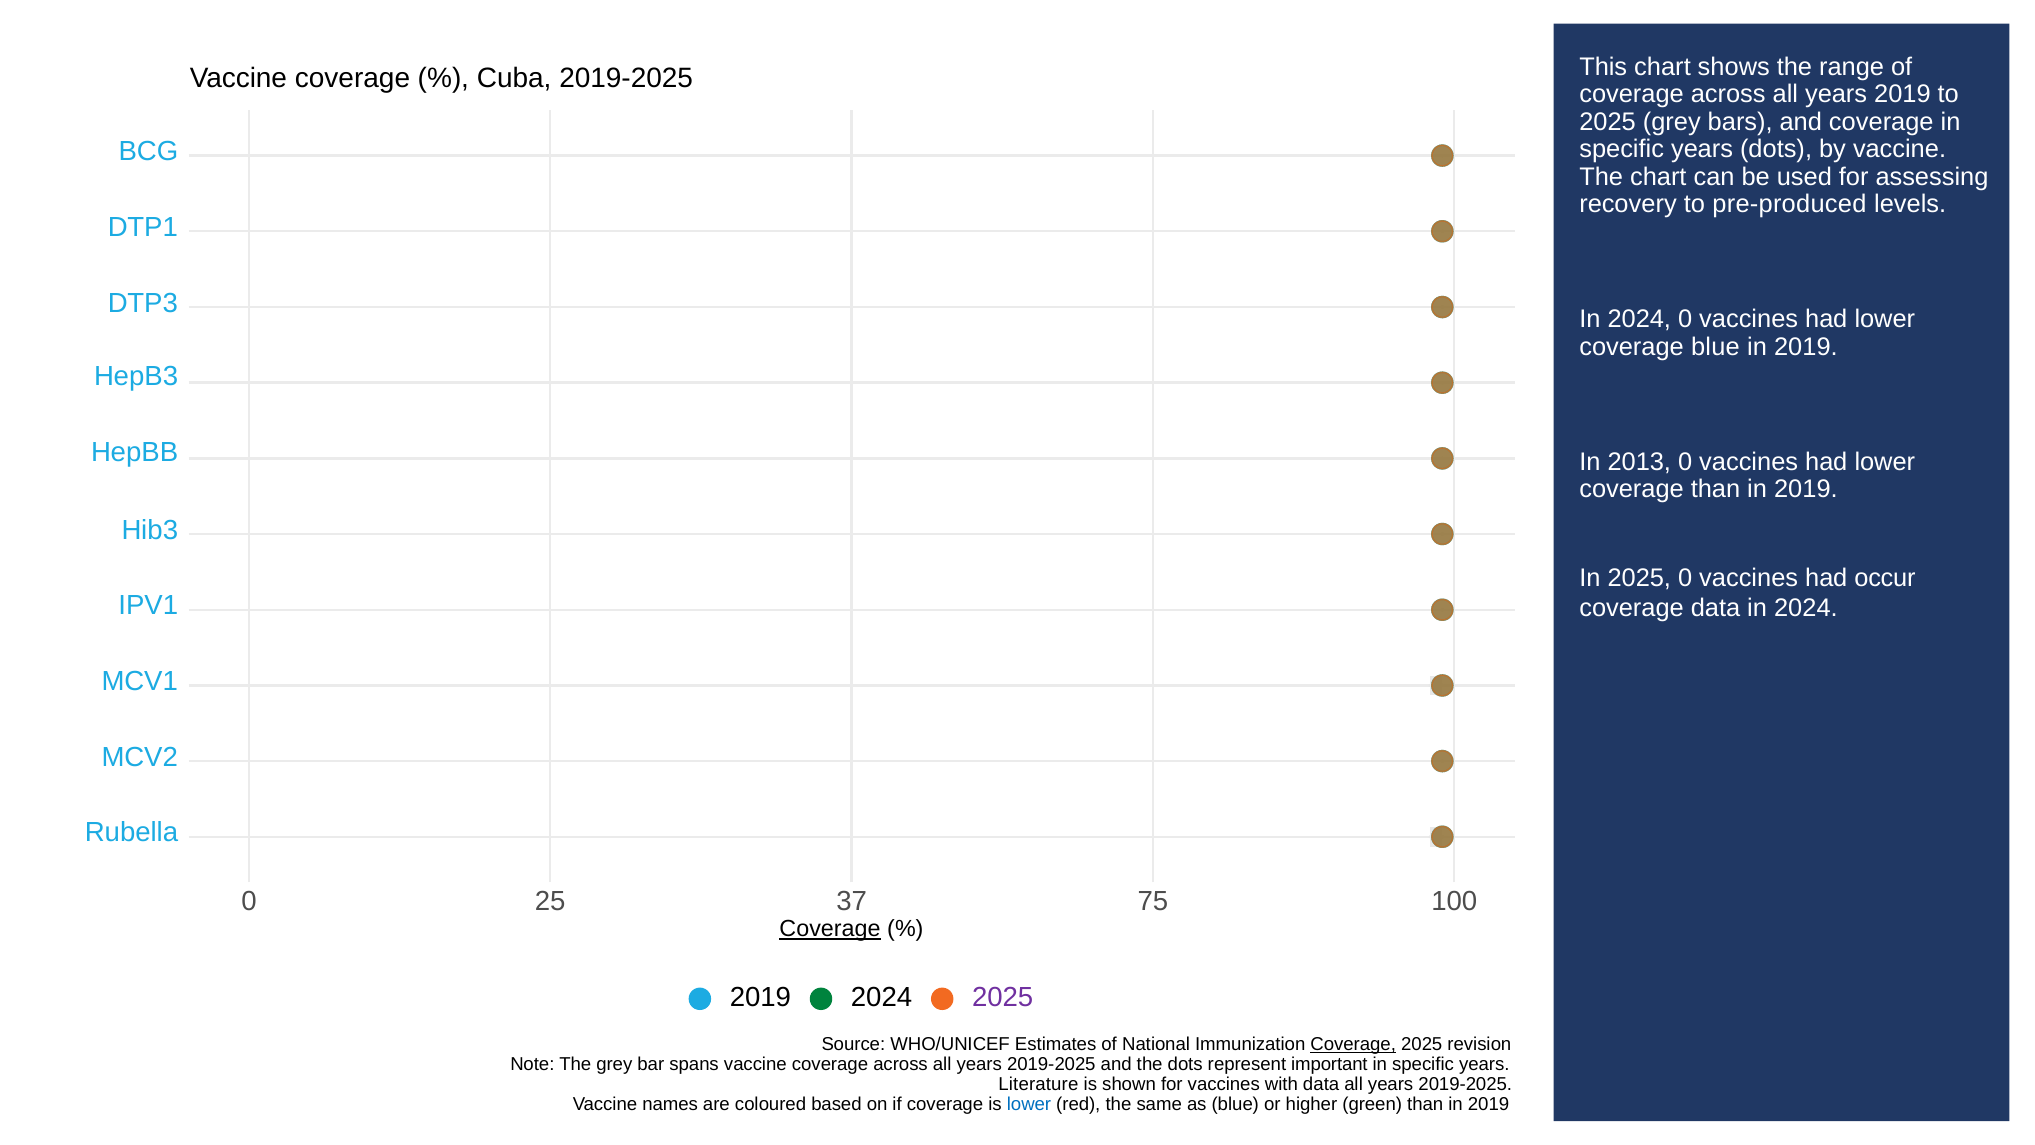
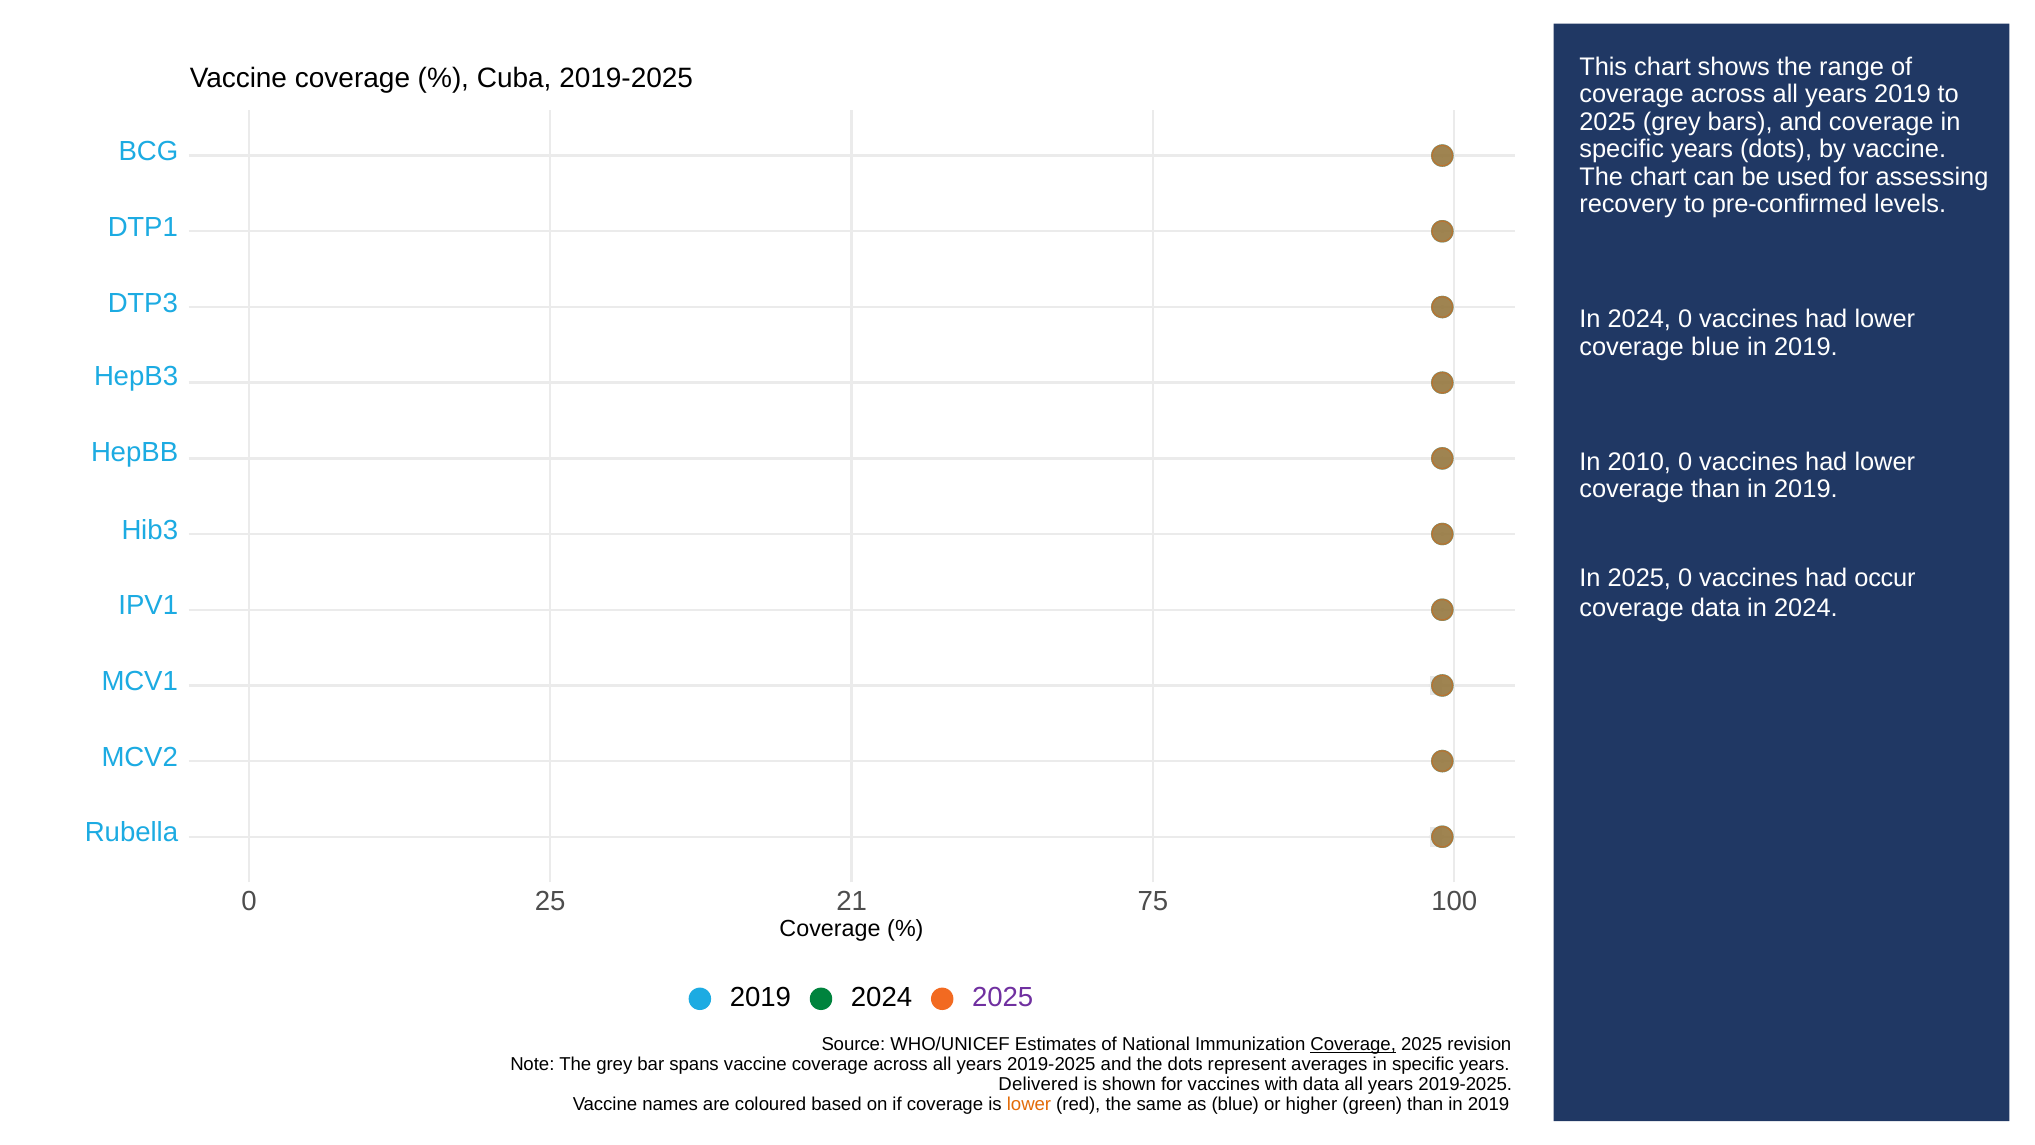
pre-produced: pre-produced -> pre-confirmed
2013: 2013 -> 2010
37: 37 -> 21
Coverage at (830, 929) underline: present -> none
important: important -> averages
Literature: Literature -> Delivered
lower at (1029, 1105) colour: blue -> orange
